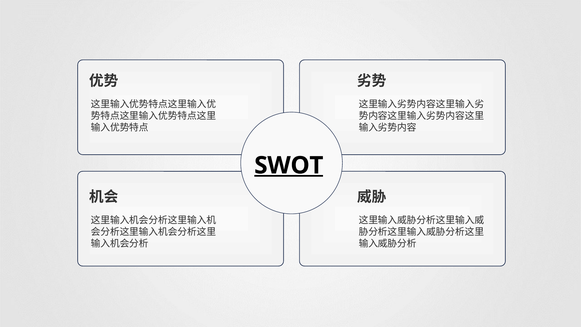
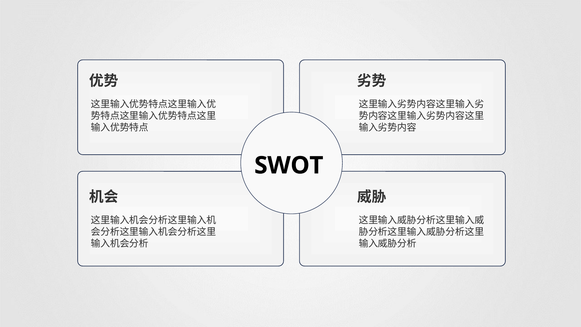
SWOT underline: present -> none
